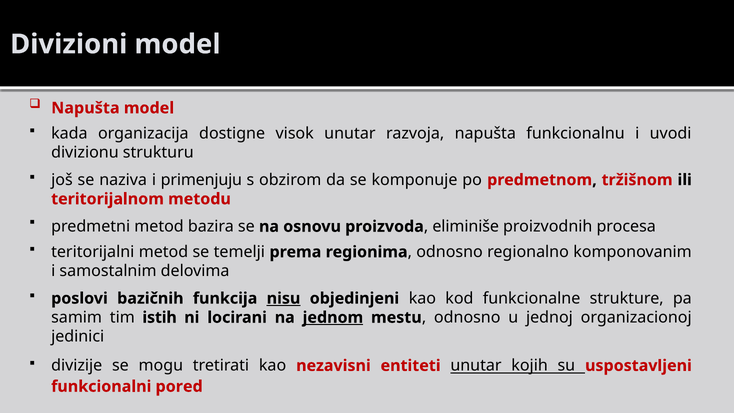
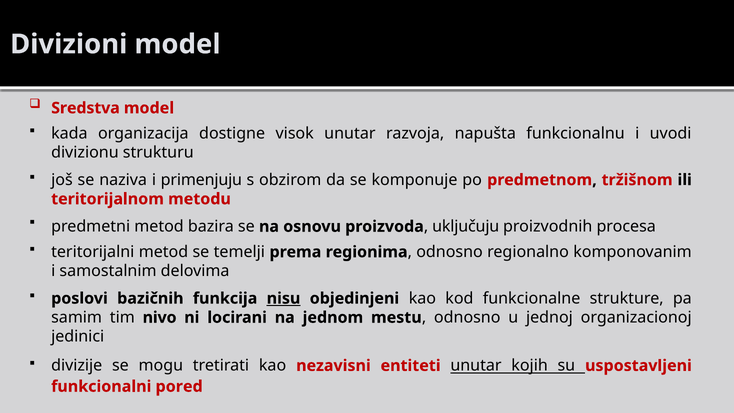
Napušta at (85, 108): Napušta -> Sredstva
eliminiše: eliminiše -> uključuju
istih: istih -> nivo
jednom underline: present -> none
